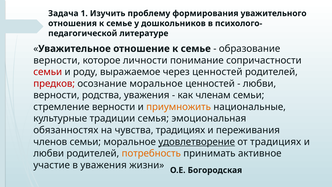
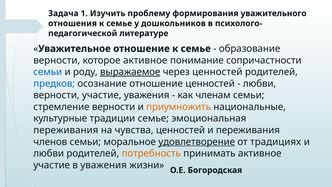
которое личности: личности -> активное
семьи at (48, 72) colour: red -> blue
выражаемое underline: none -> present
предков colour: red -> blue
осознание моральное: моральное -> отношение
верности родства: родства -> участие
традиции семья: семья -> семье
обязанностях at (66, 130): обязанностях -> переживания
чувства традициях: традициях -> ценностей
